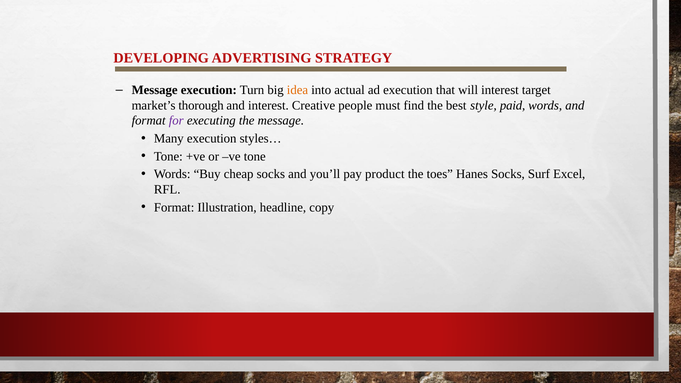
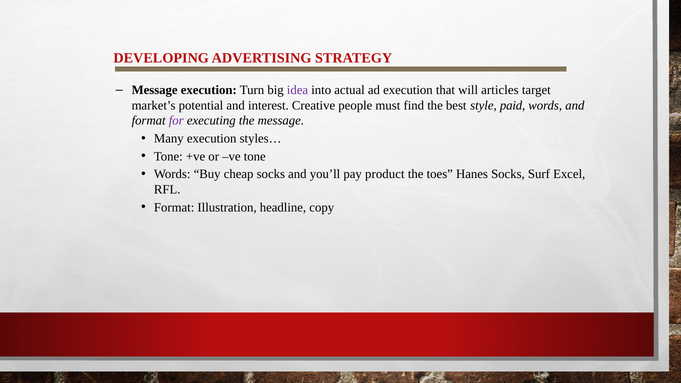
idea colour: orange -> purple
will interest: interest -> articles
thorough: thorough -> potential
